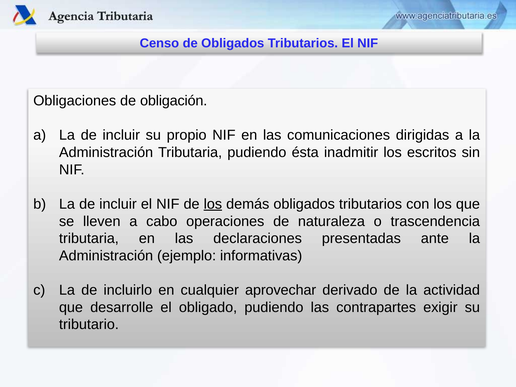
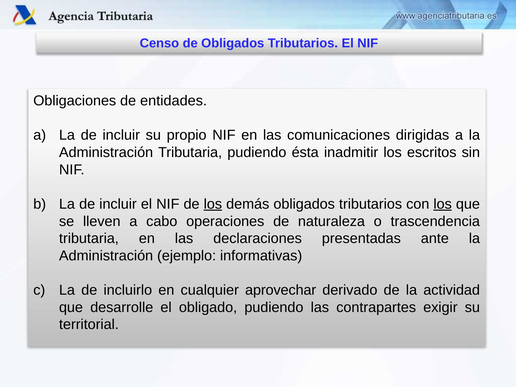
obligación: obligación -> entidades
los at (443, 204) underline: none -> present
tributario: tributario -> territorial
